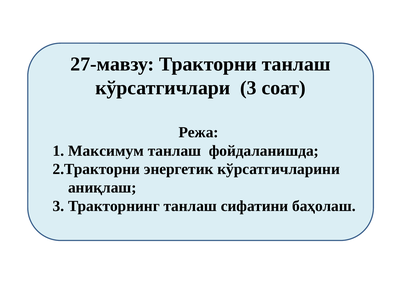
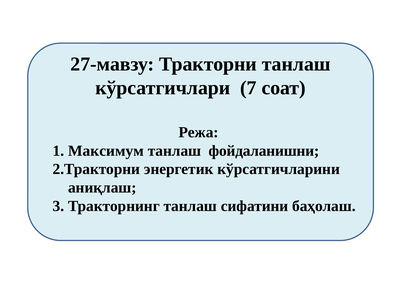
кўрсатгичлари 3: 3 -> 7
фойдаланишда: фойдаланишда -> фойдаланишни
